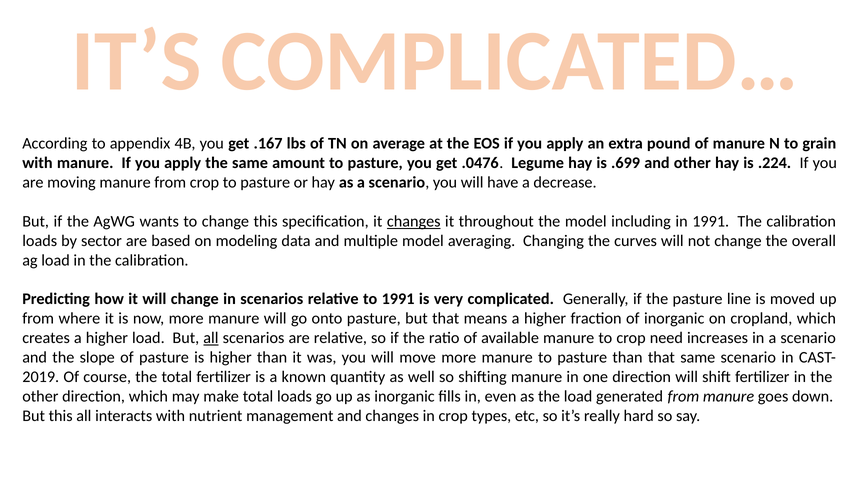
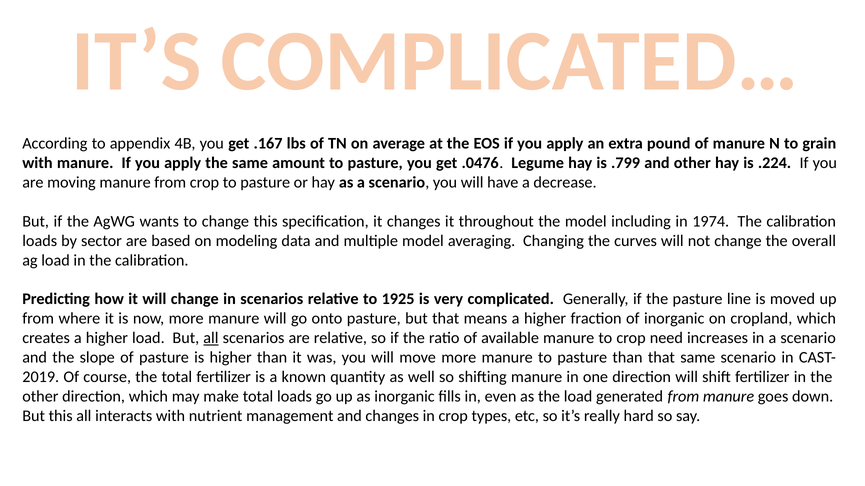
.699: .699 -> .799
changes at (414, 222) underline: present -> none
in 1991: 1991 -> 1974
to 1991: 1991 -> 1925
